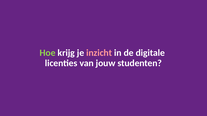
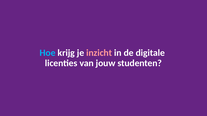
Hoe colour: light green -> light blue
